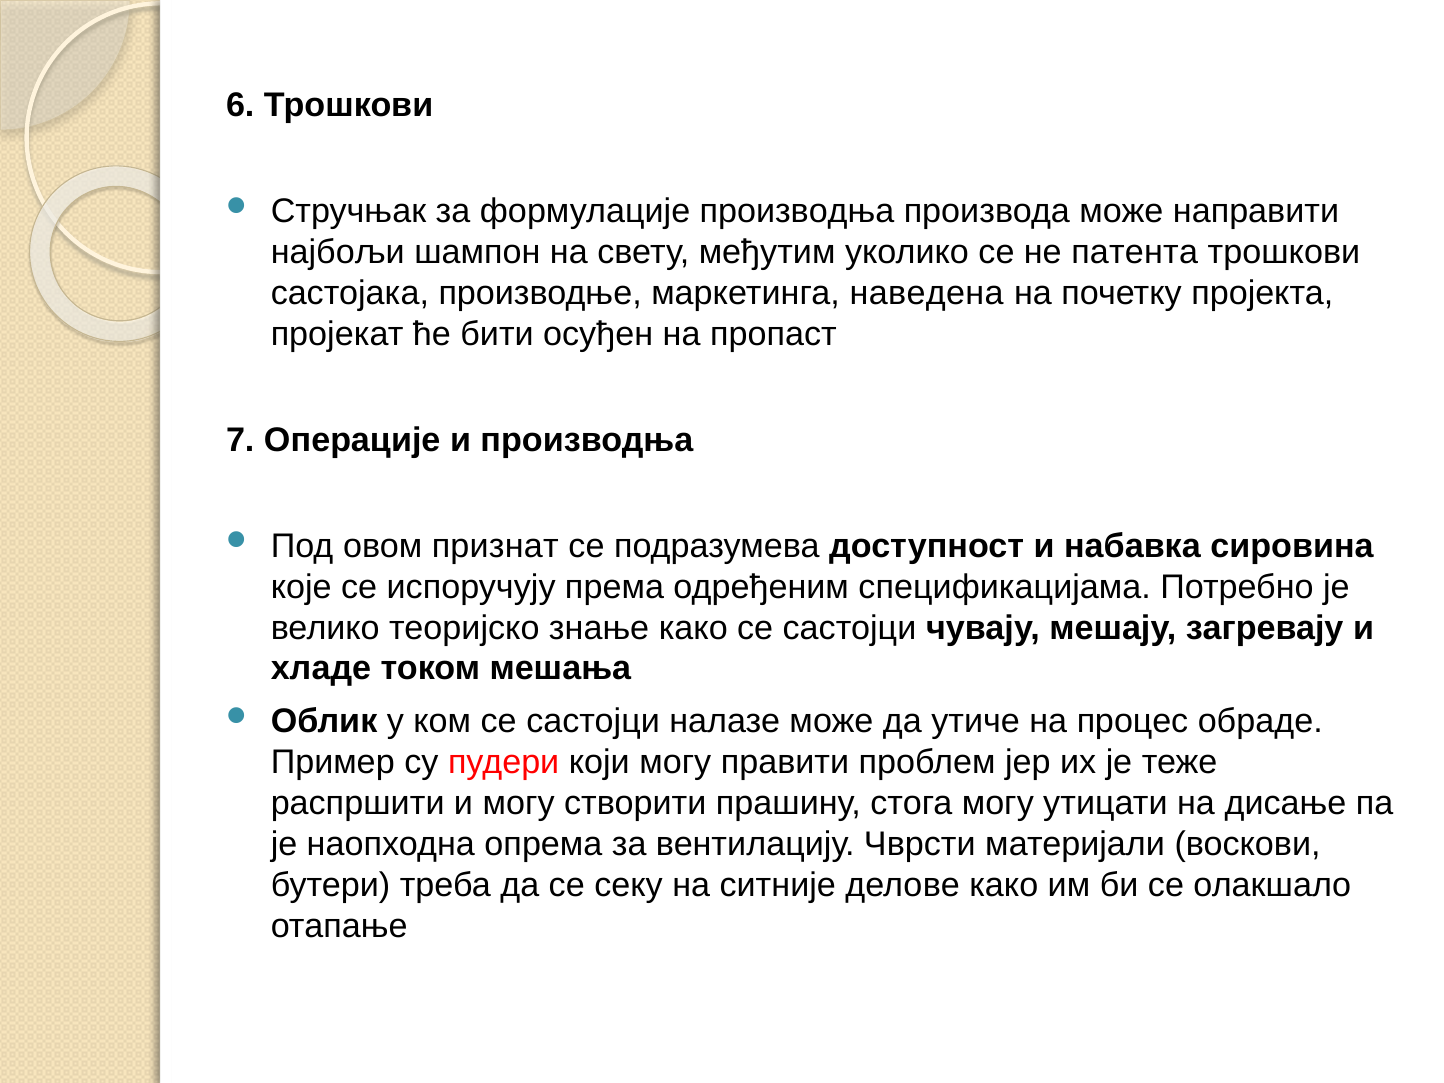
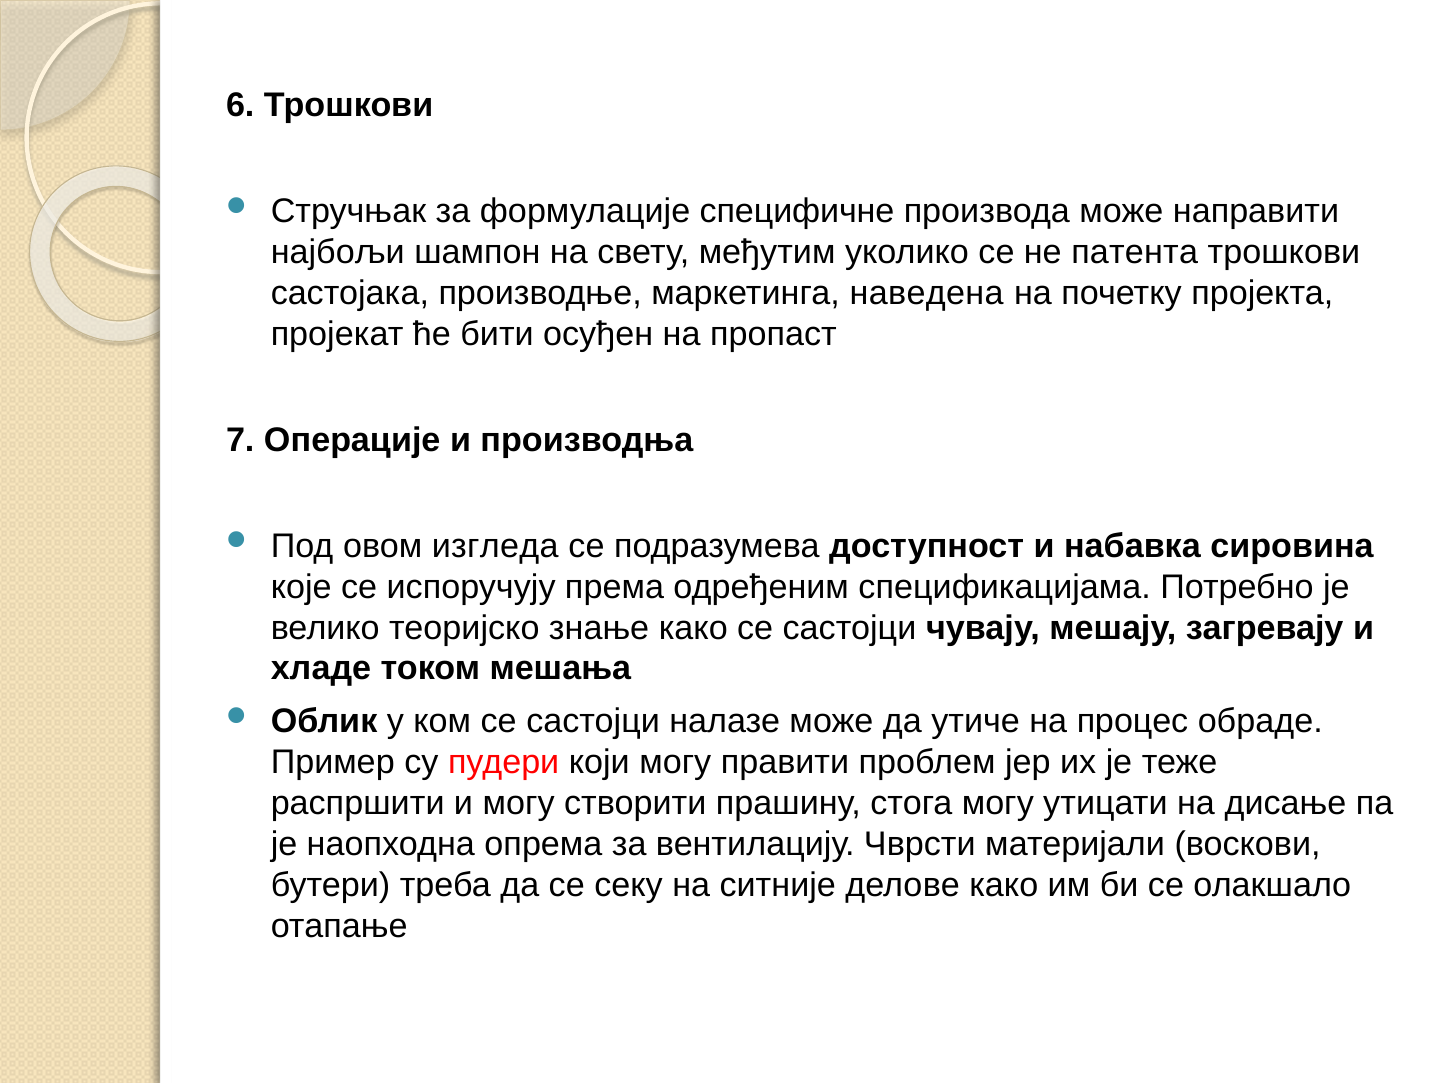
формулације производња: производња -> специфичне
признат: признат -> изгледа
